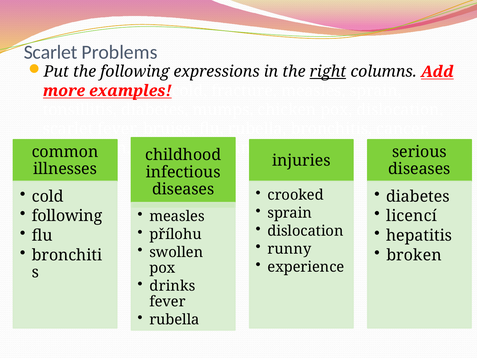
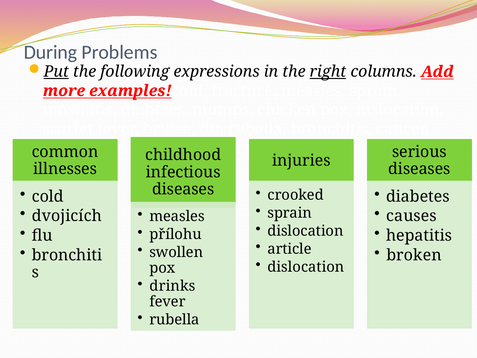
Scarlet at (51, 52): Scarlet -> During
Put underline: none -> present
following at (67, 216): following -> dvojicích
licencí: licencí -> causes
runny: runny -> article
experience at (306, 267): experience -> dislocation
